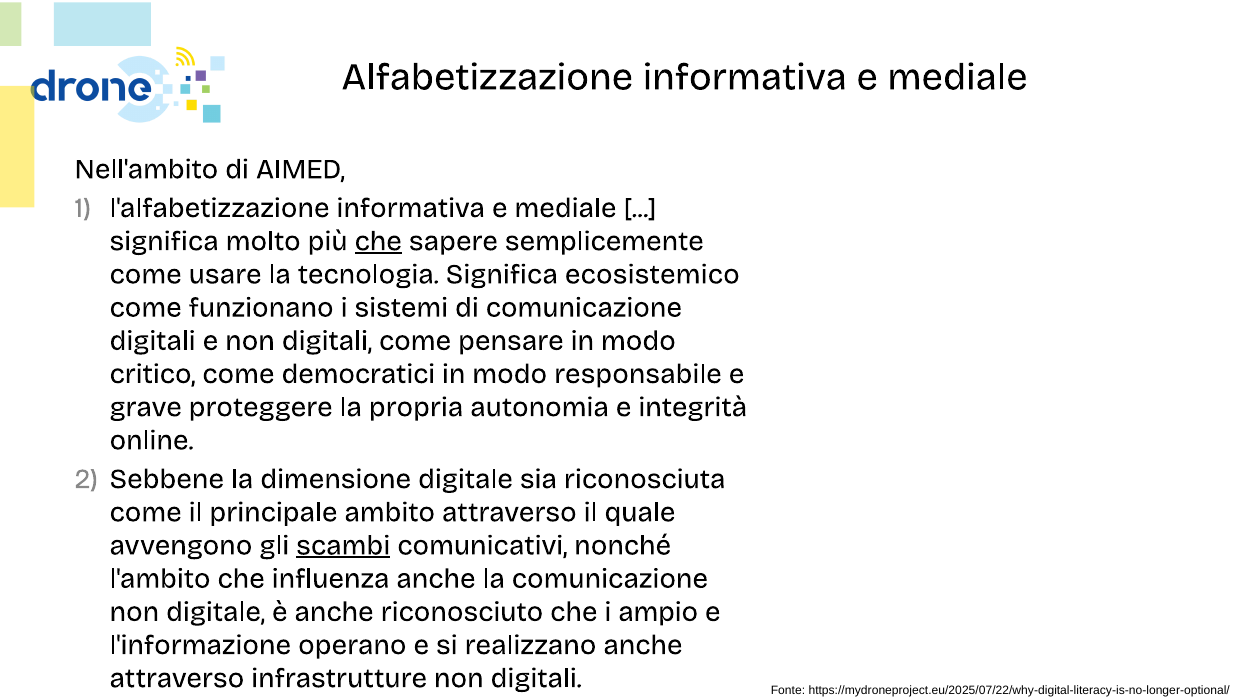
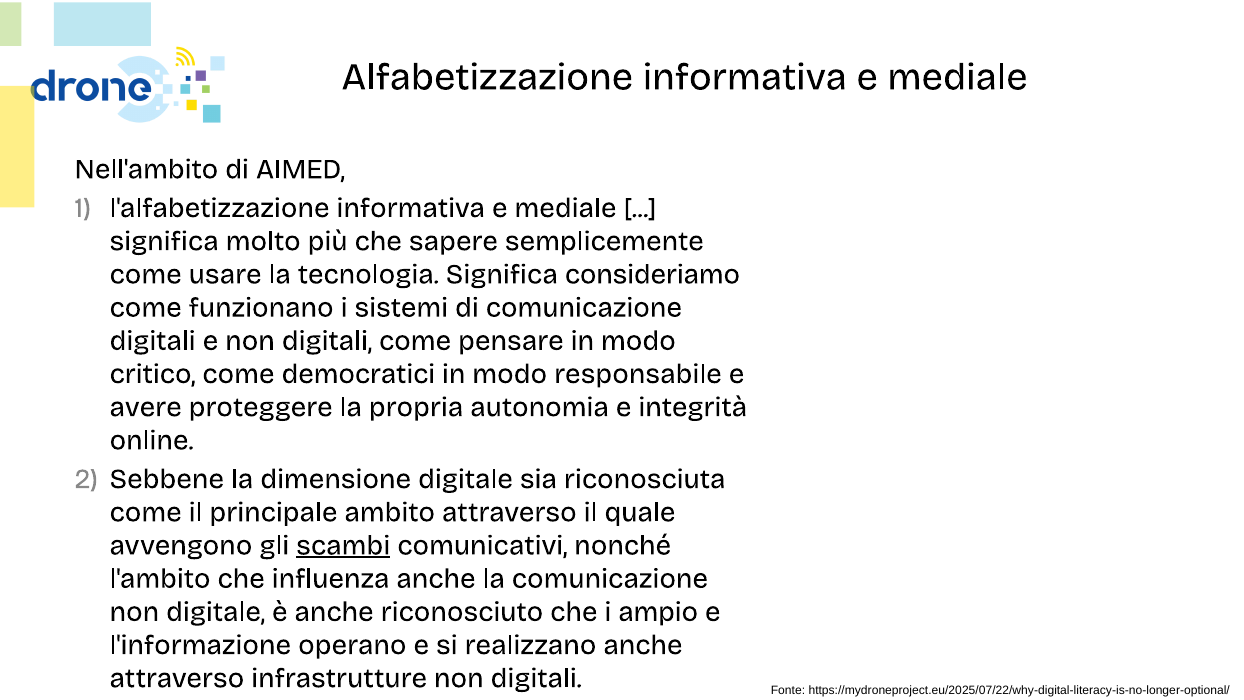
che at (378, 241) underline: present -> none
ecosistemico: ecosistemico -> consideriamo
grave: grave -> avere
